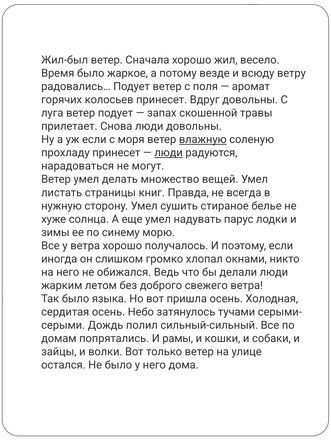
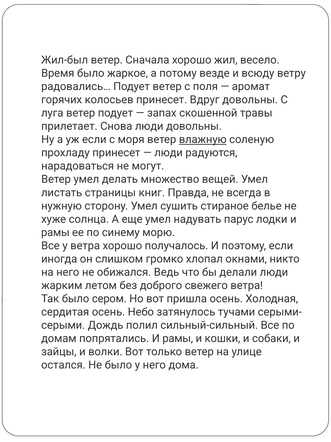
люди at (169, 153) underline: present -> none
зимы at (55, 232): зимы -> рамы
языка: языка -> сером
